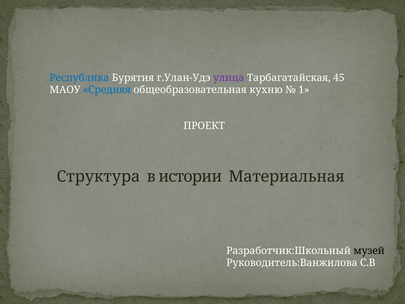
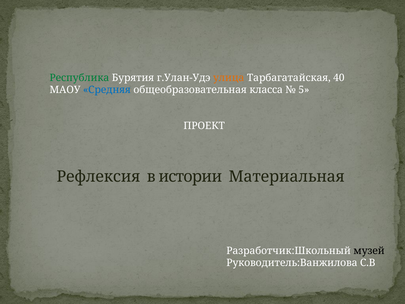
Республика colour: blue -> green
улица colour: purple -> orange
45: 45 -> 40
кухню: кухню -> класса
1: 1 -> 5
Структура: Структура -> Рефлексия
